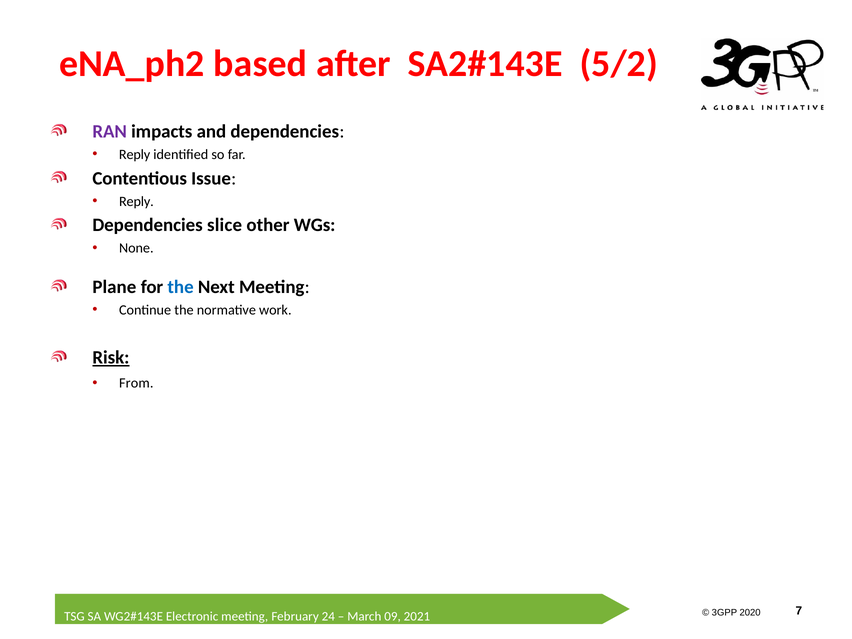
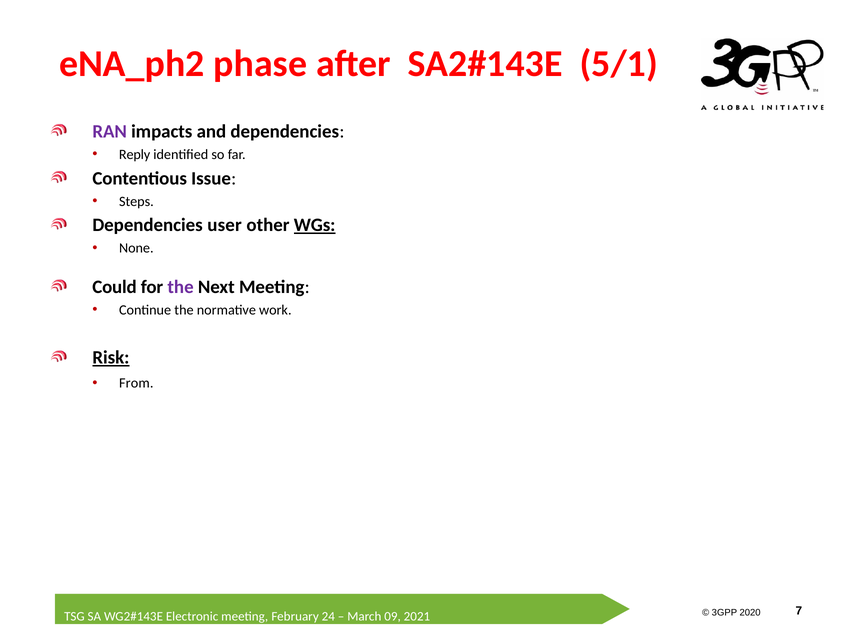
based: based -> phase
5/2: 5/2 -> 5/1
Reply at (136, 201): Reply -> Steps
slice: slice -> user
WGs underline: none -> present
Plane: Plane -> Could
the at (181, 287) colour: blue -> purple
